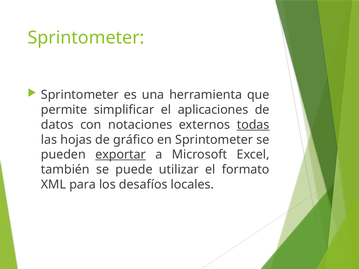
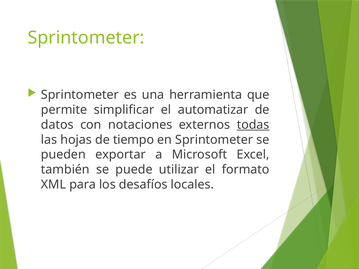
aplicaciones: aplicaciones -> automatizar
gráfico: gráfico -> tiempo
exportar underline: present -> none
